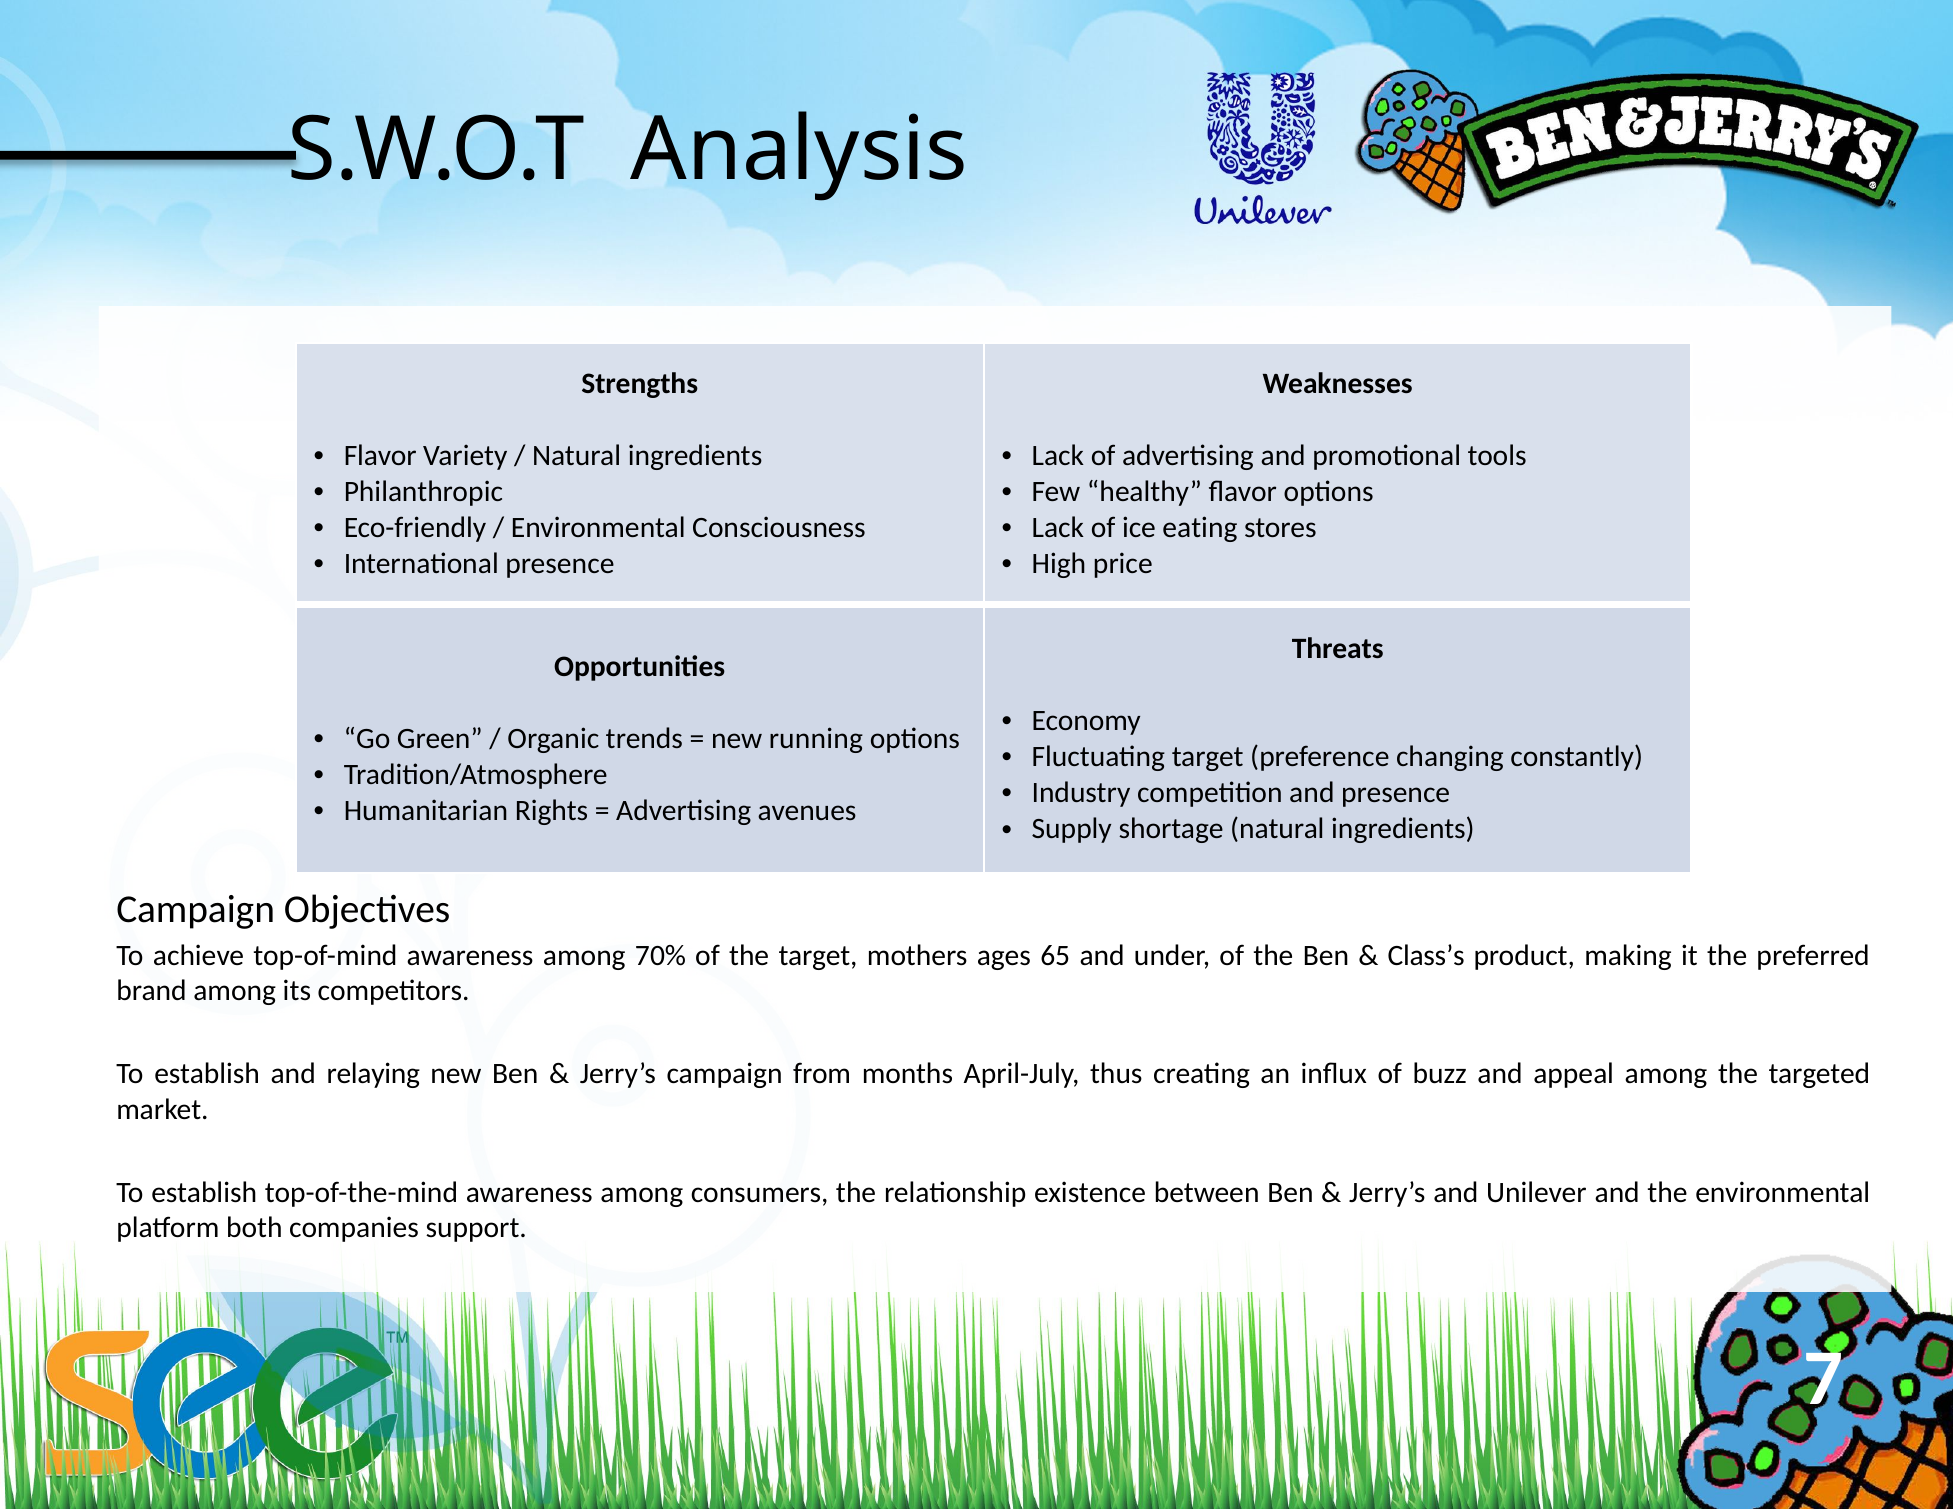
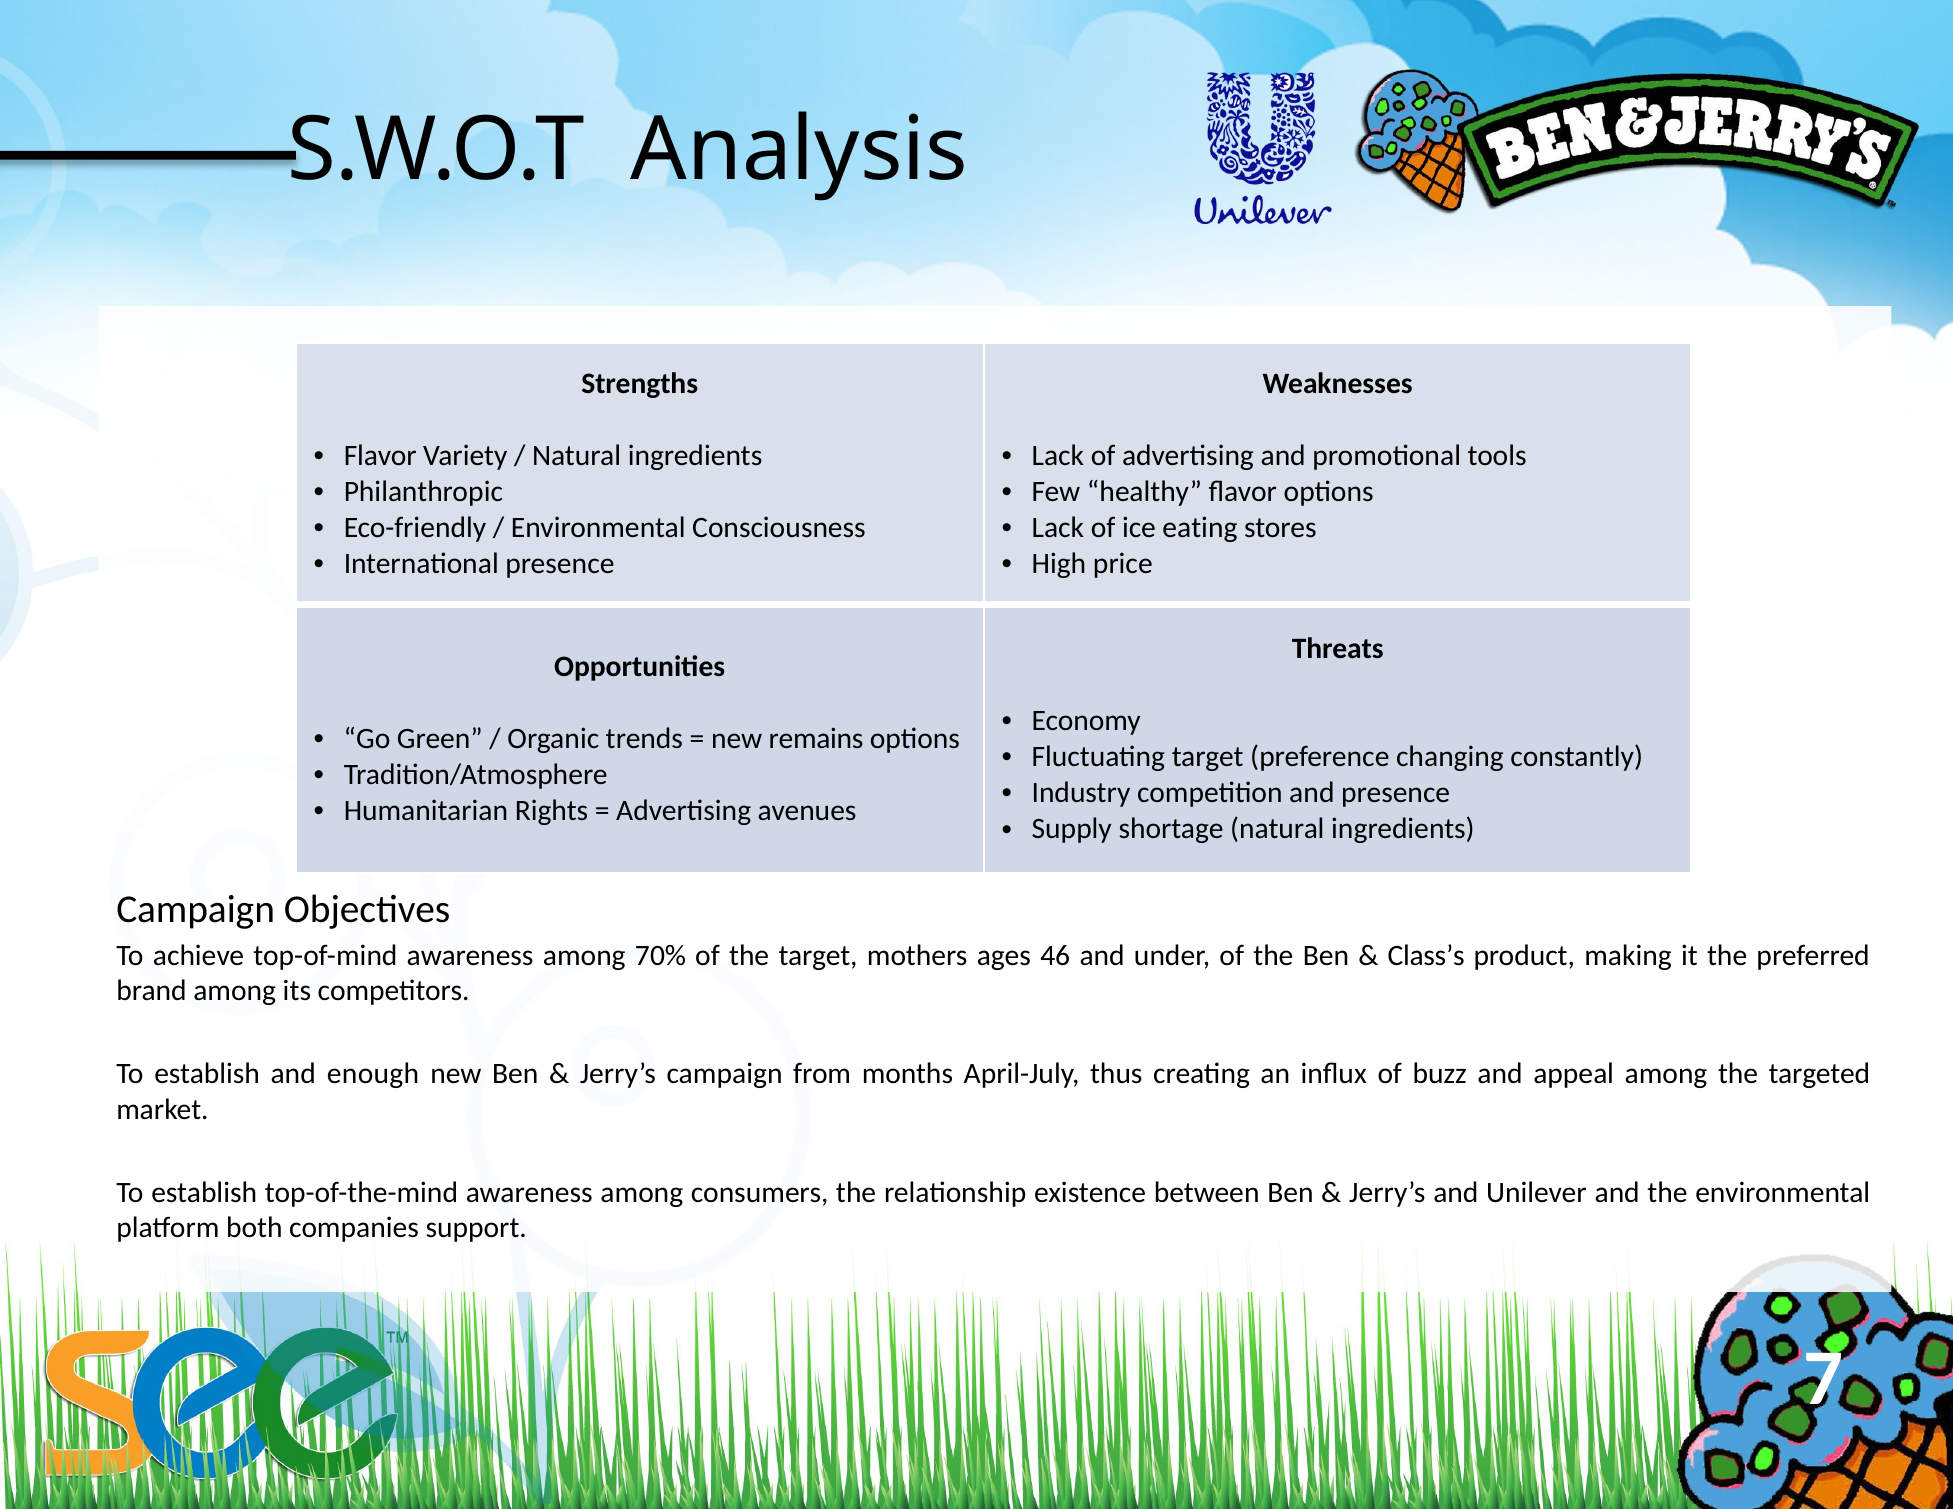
running: running -> remains
65: 65 -> 46
relaying: relaying -> enough
